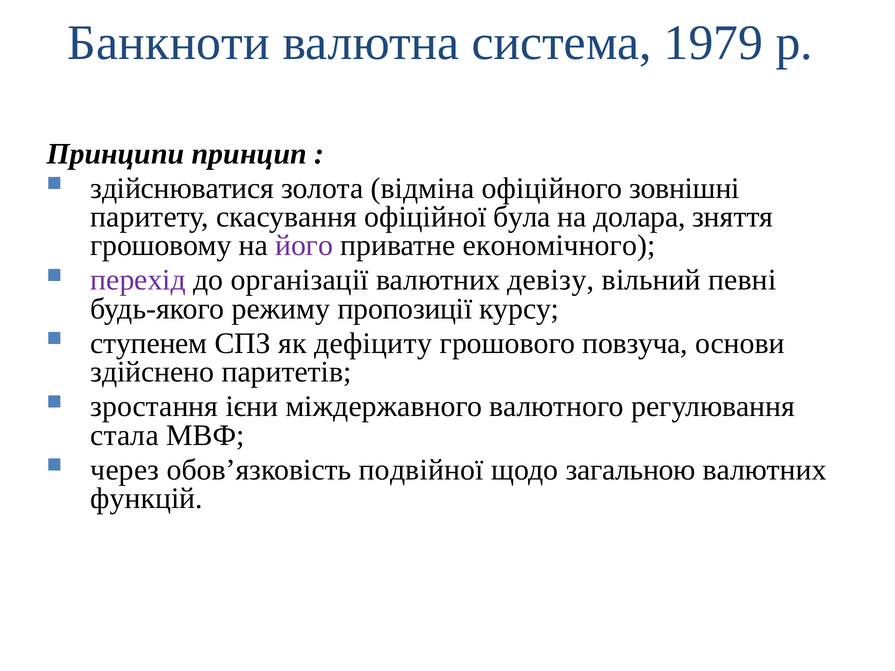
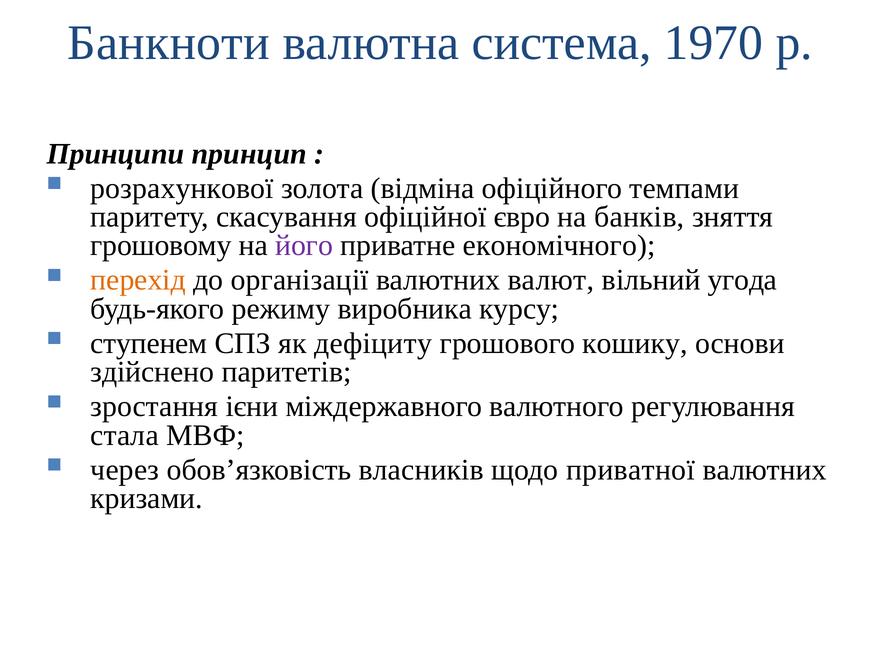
1979: 1979 -> 1970
здійснюватися: здійснюватися -> розрахункової
зовнішні: зовнішні -> темпами
була: була -> євро
долара: долара -> банків
перехід colour: purple -> orange
девізу: девізу -> валют
певні: певні -> угода
пропозиції: пропозиції -> виробника
повзуча: повзуча -> кошику
подвійної: подвійної -> власників
загальною: загальною -> приватної
функцій: функцій -> кризами
